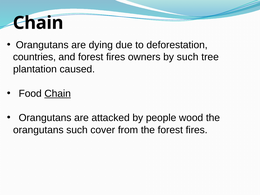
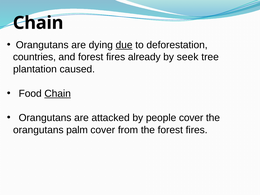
due underline: none -> present
owners: owners -> already
by such: such -> seek
people wood: wood -> cover
orangutans such: such -> palm
